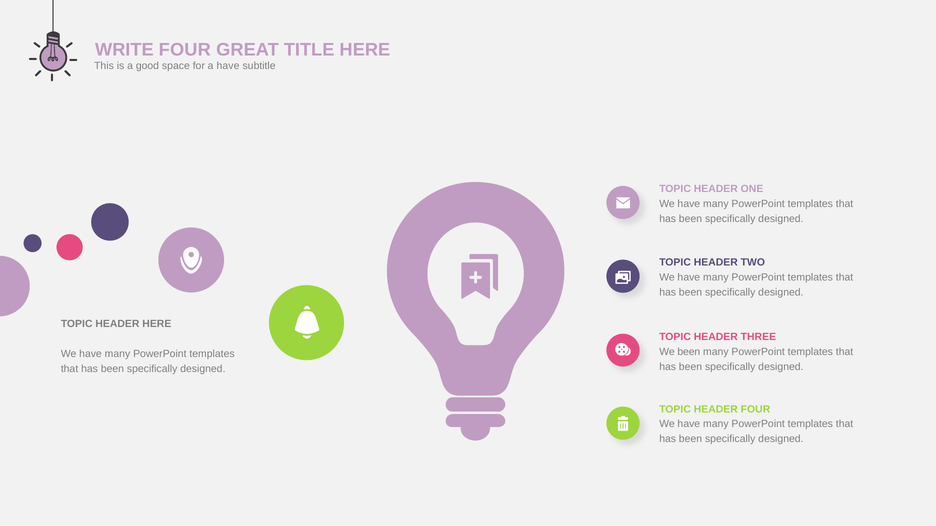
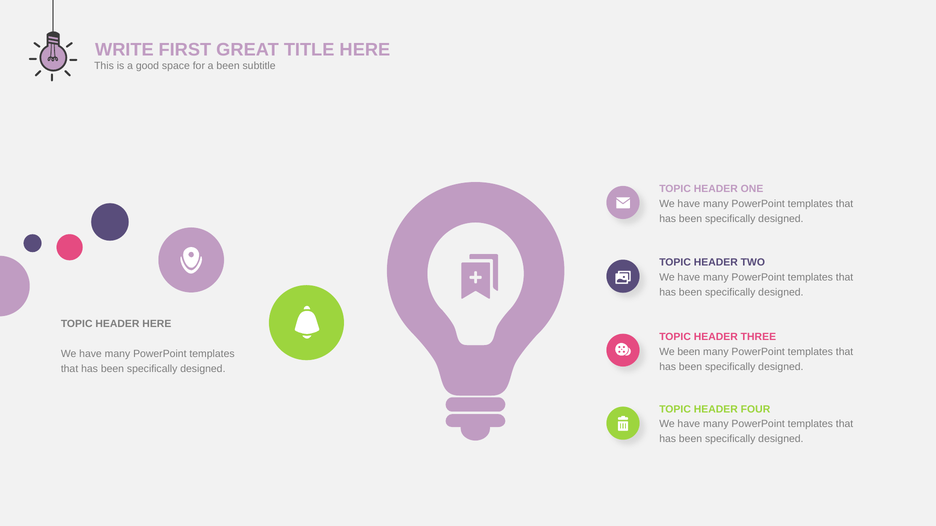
WRITE FOUR: FOUR -> FIRST
a have: have -> been
